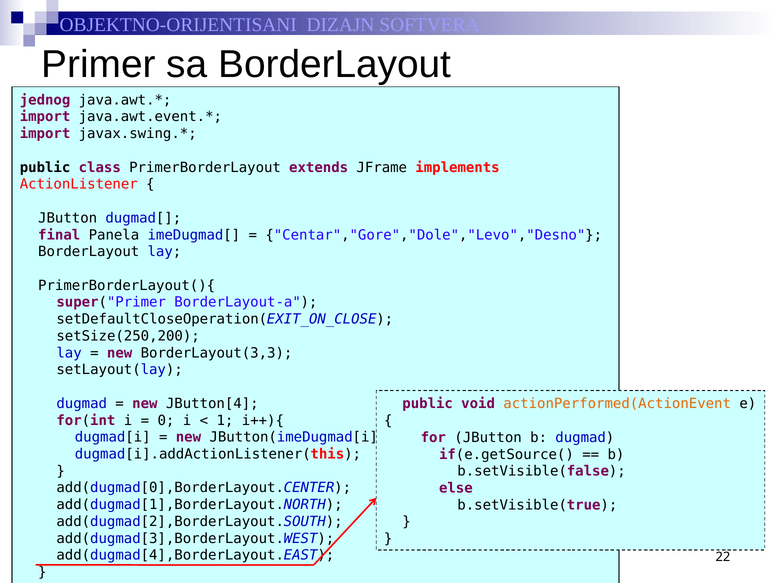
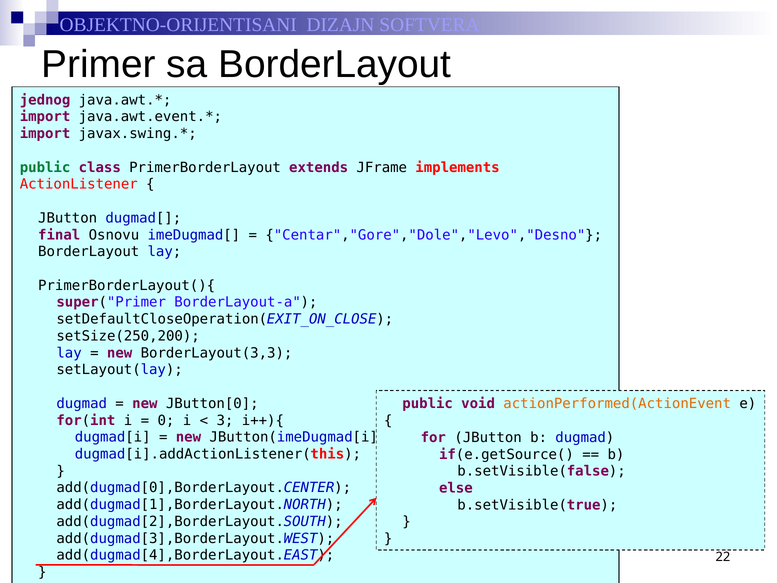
public at (45, 167) colour: black -> green
Panela: Panela -> Osnovu
JButton[4: JButton[4 -> JButton[0
1: 1 -> 3
